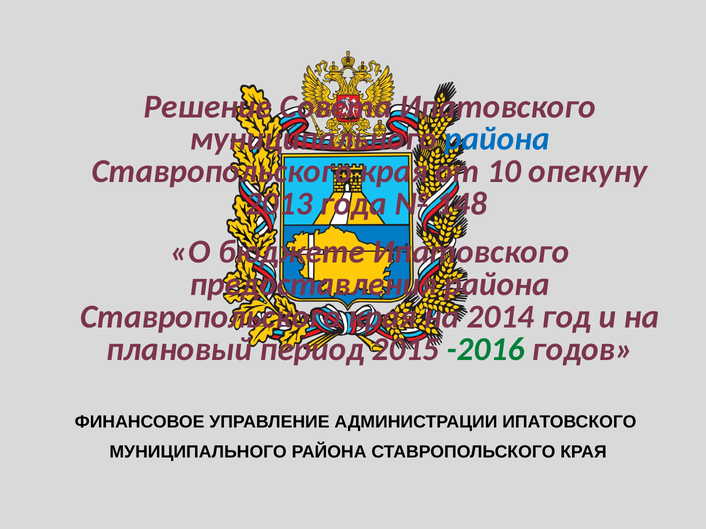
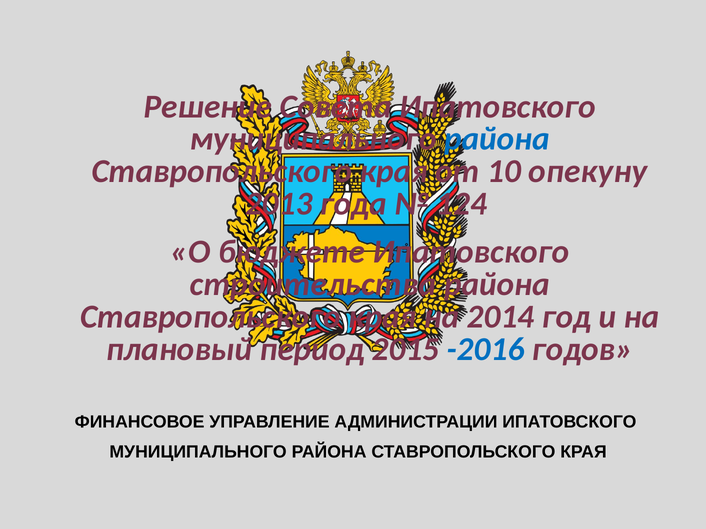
148: 148 -> 124
предоставления: предоставления -> строительства
-2016 colour: green -> blue
